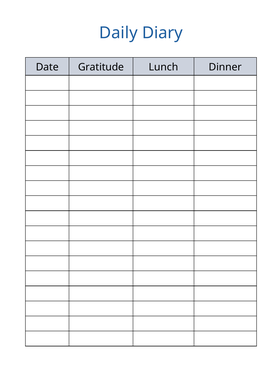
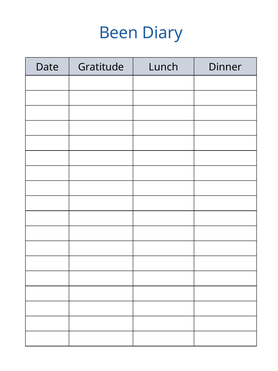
Daily: Daily -> Been
